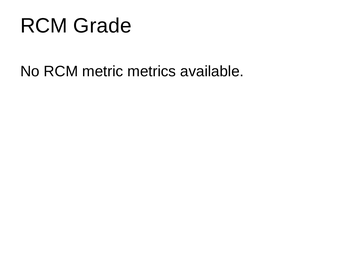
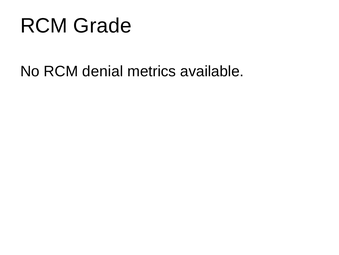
metric: metric -> denial
